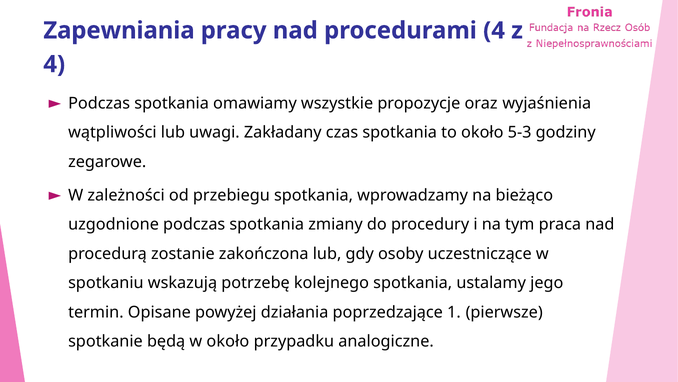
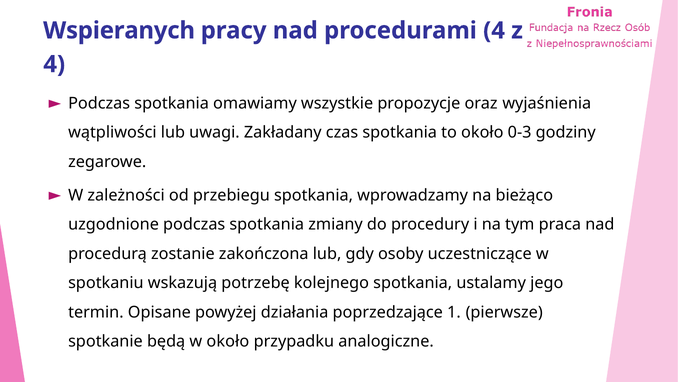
Zapewniania: Zapewniania -> Wspieranych
5-3: 5-3 -> 0-3
